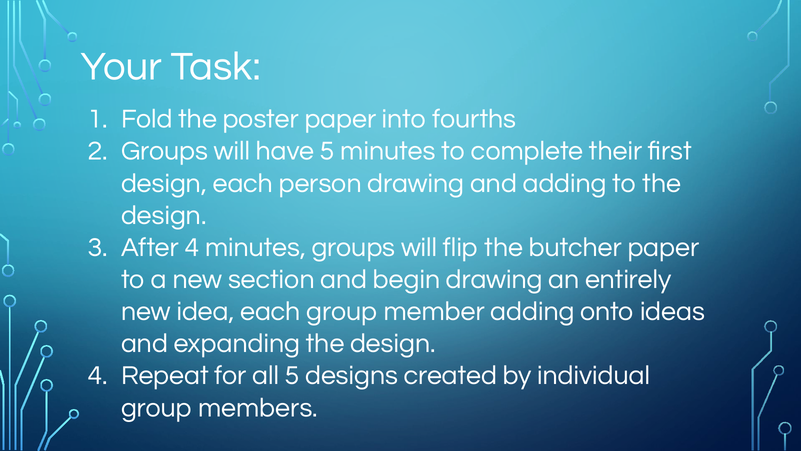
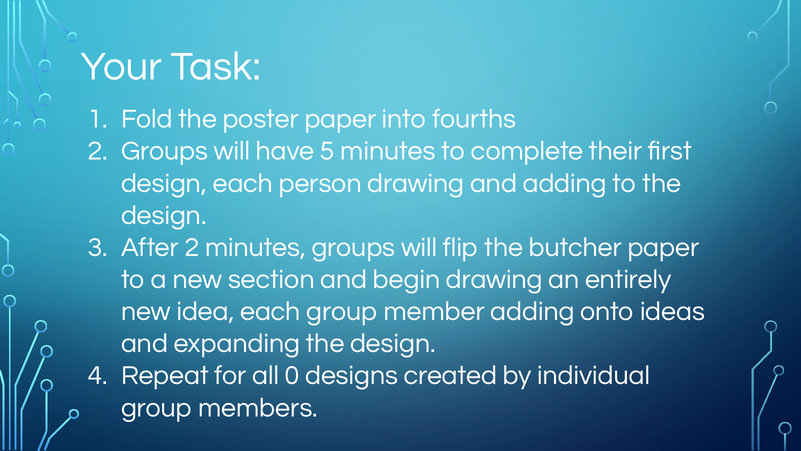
After 4: 4 -> 2
all 5: 5 -> 0
